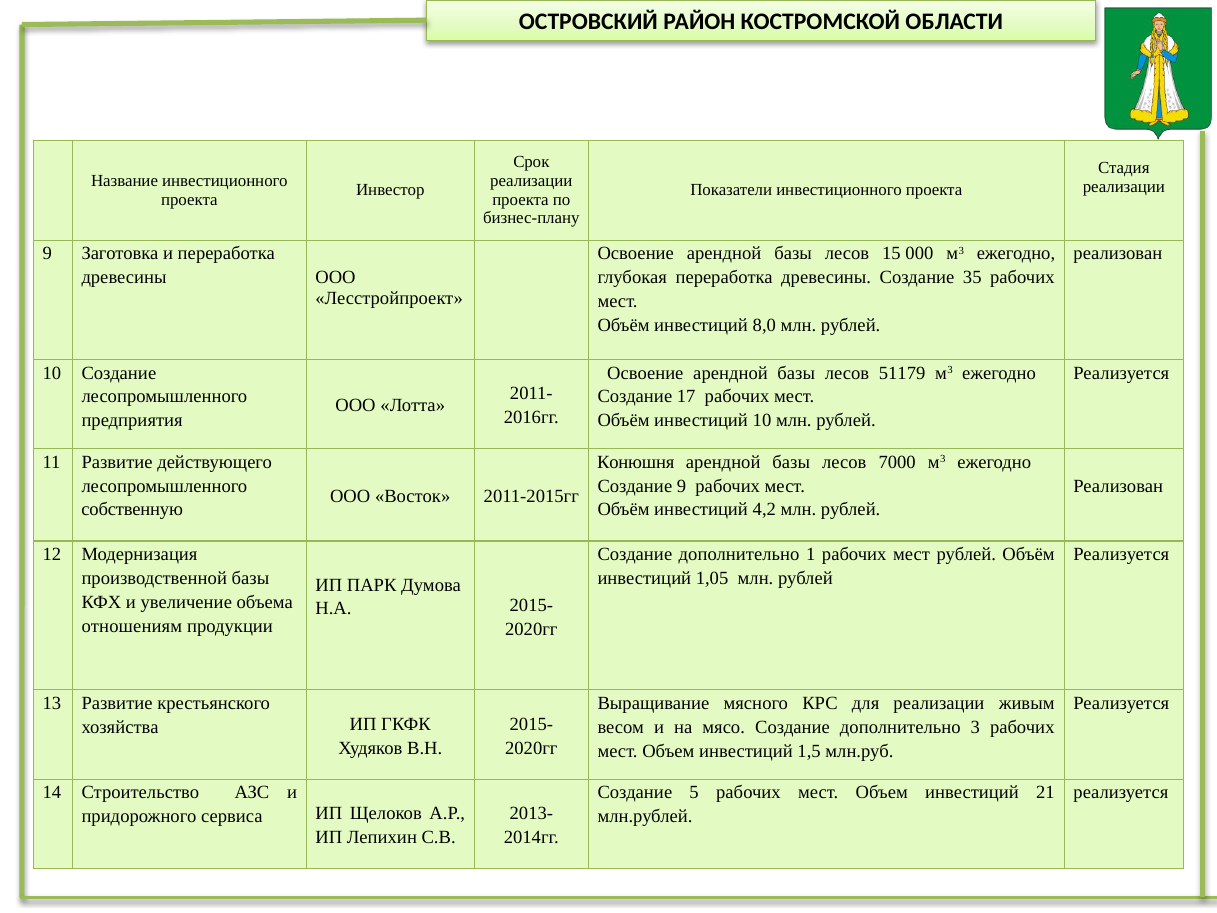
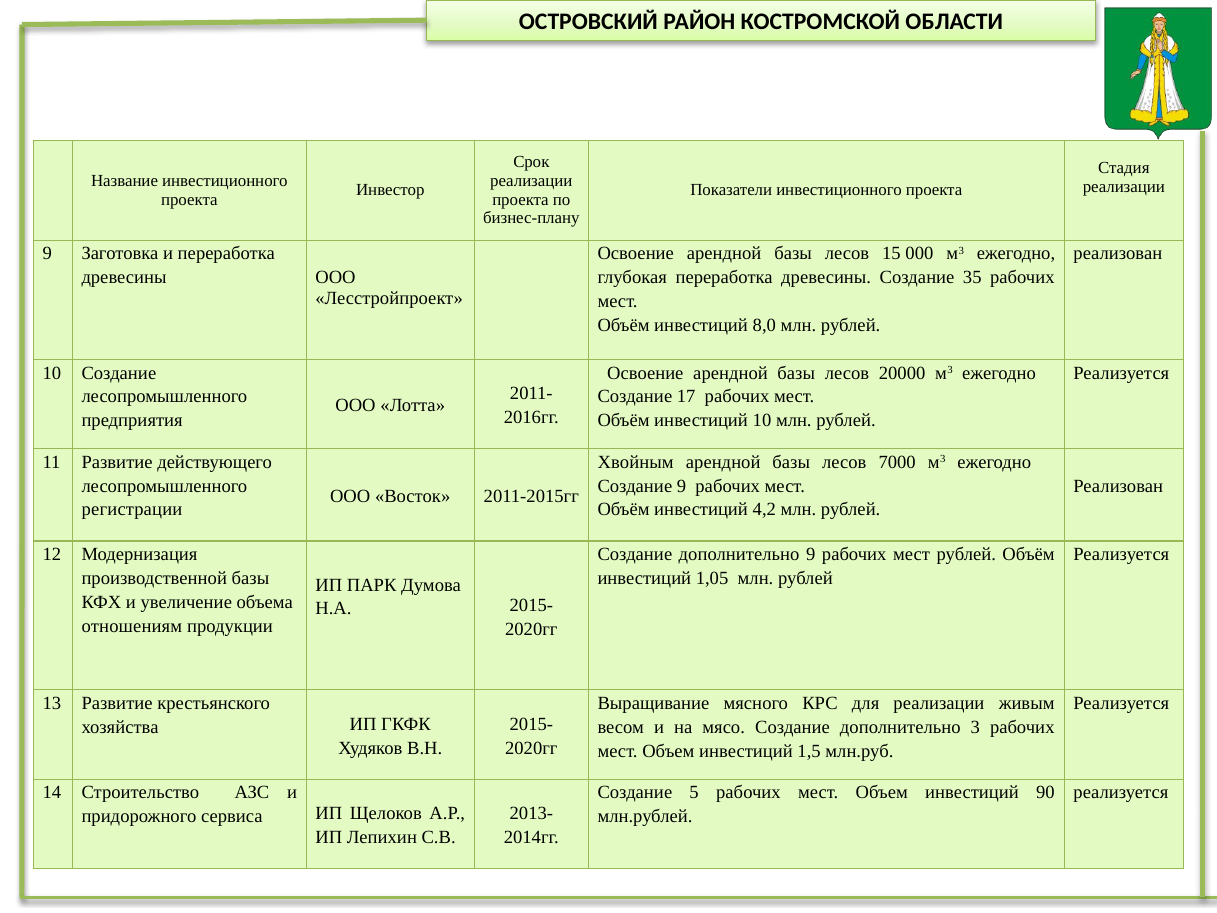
51179: 51179 -> 20000
Конюшня: Конюшня -> Хвойным
собственную: собственную -> регистрации
дополнительно 1: 1 -> 9
21: 21 -> 90
